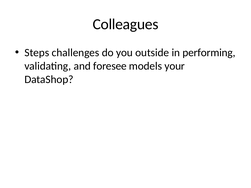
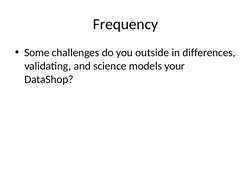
Colleagues: Colleagues -> Frequency
Steps: Steps -> Some
performing: performing -> differences
foresee: foresee -> science
